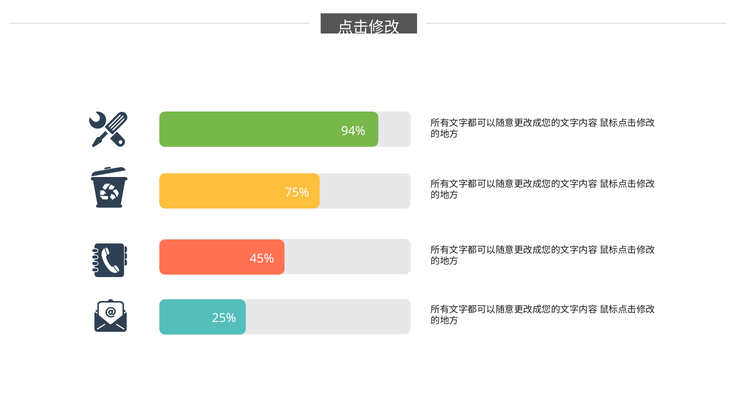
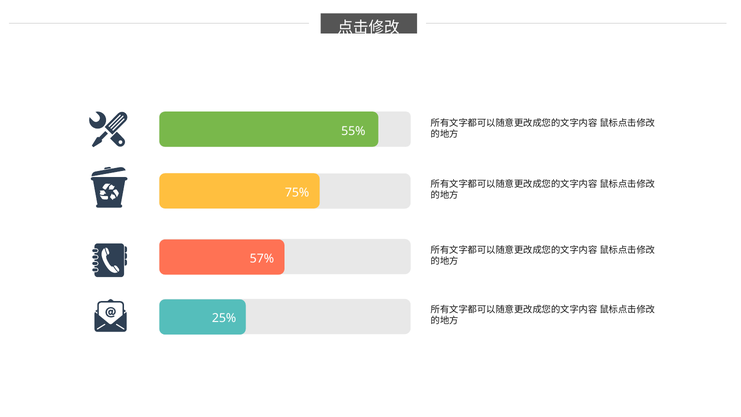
94%: 94% -> 55%
45%: 45% -> 57%
